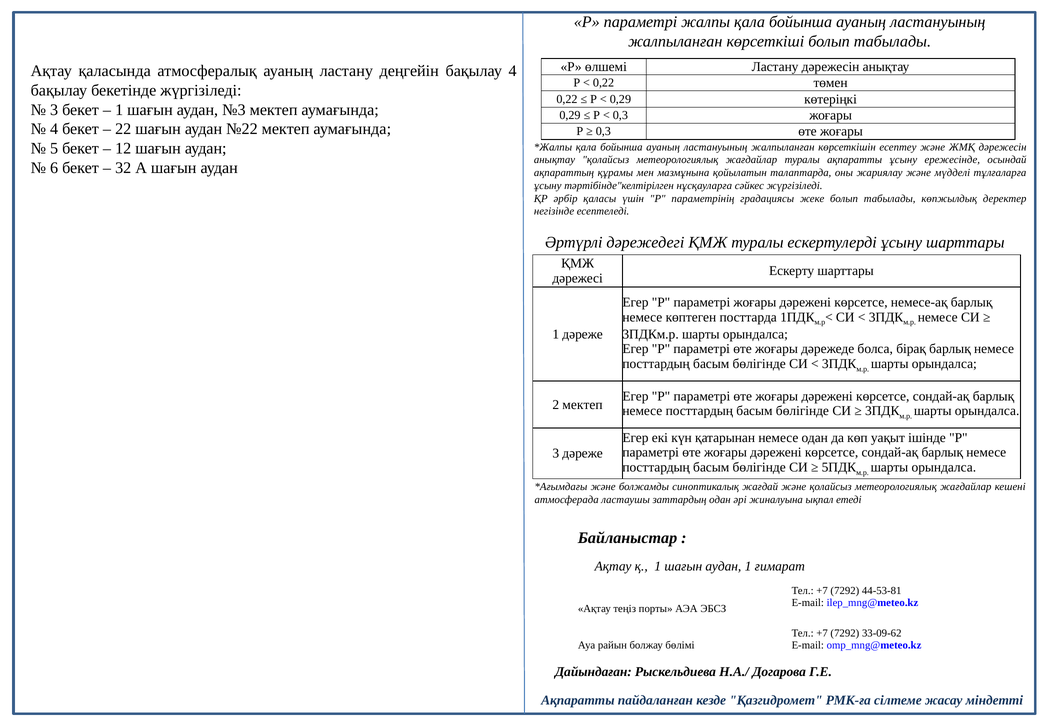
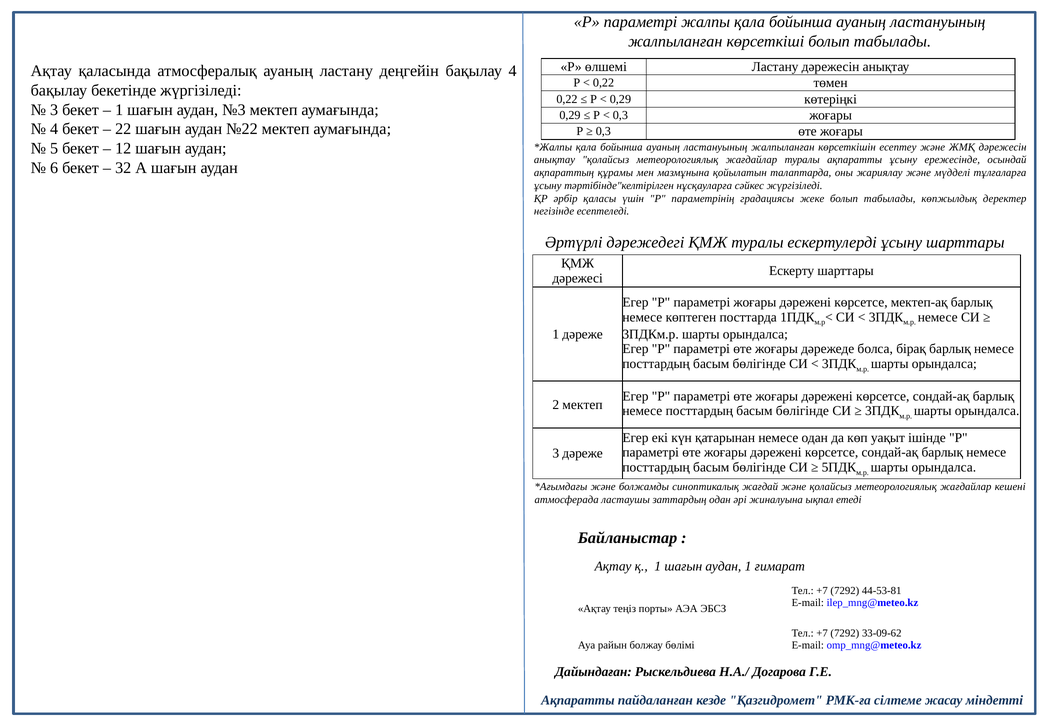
немесе-ақ: немесе-ақ -> мектеп-ақ
